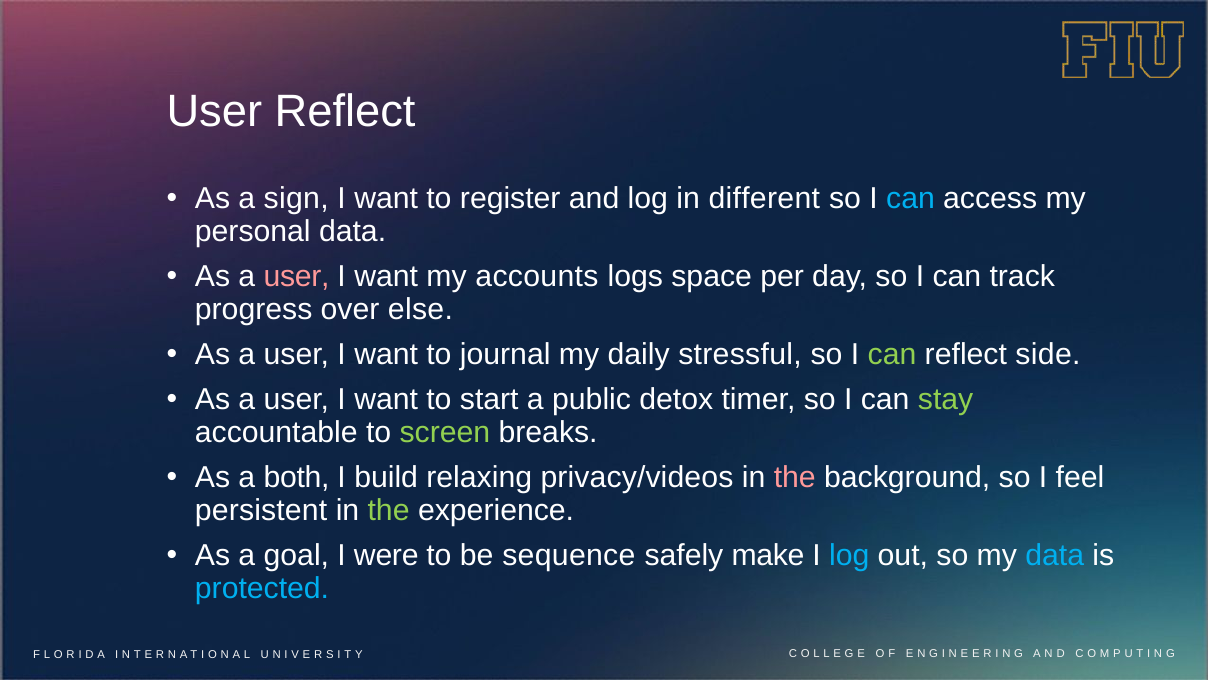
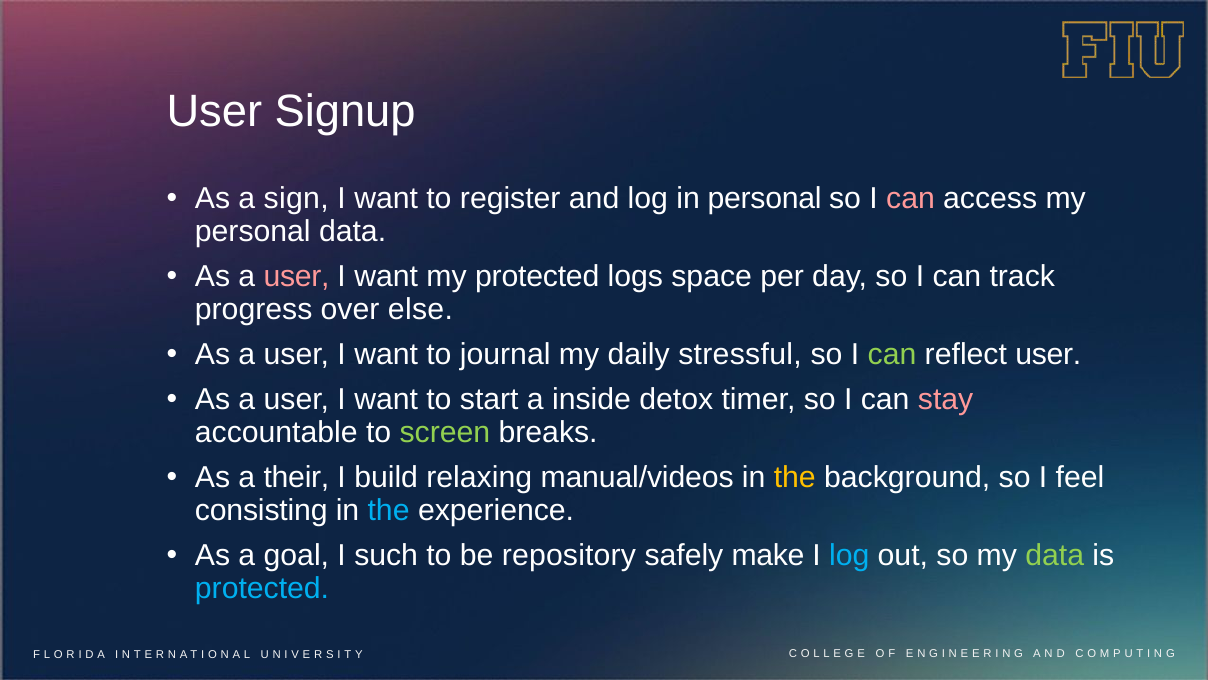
User Reflect: Reflect -> Signup
in different: different -> personal
can at (910, 199) colour: light blue -> pink
my accounts: accounts -> protected
reflect side: side -> user
public: public -> inside
stay colour: light green -> pink
both: both -> their
privacy/videos: privacy/videos -> manual/videos
the at (795, 477) colour: pink -> yellow
persistent: persistent -> consisting
the at (389, 510) colour: light green -> light blue
were: were -> such
sequence: sequence -> repository
data at (1055, 555) colour: light blue -> light green
